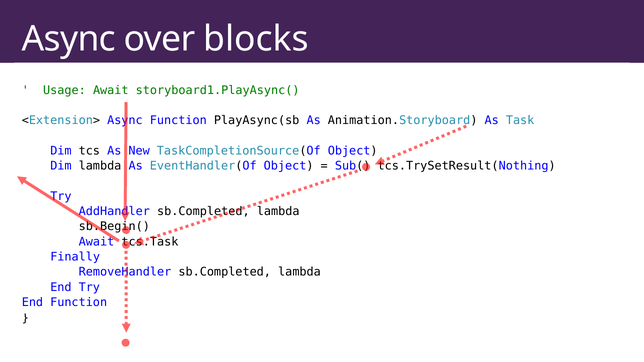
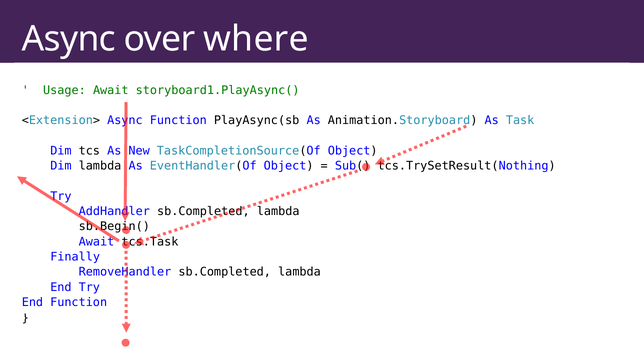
blocks: blocks -> where
